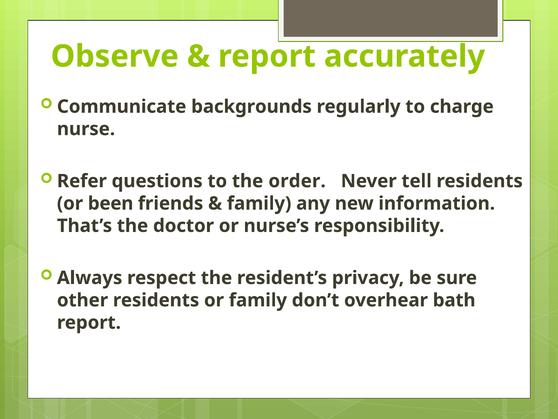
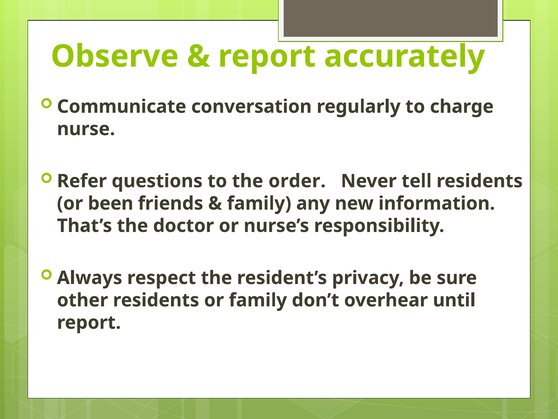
backgrounds: backgrounds -> conversation
bath: bath -> until
